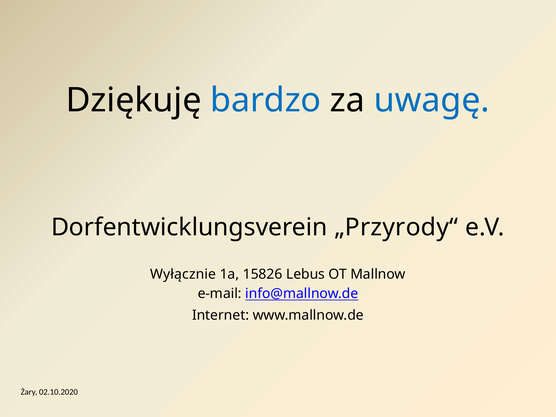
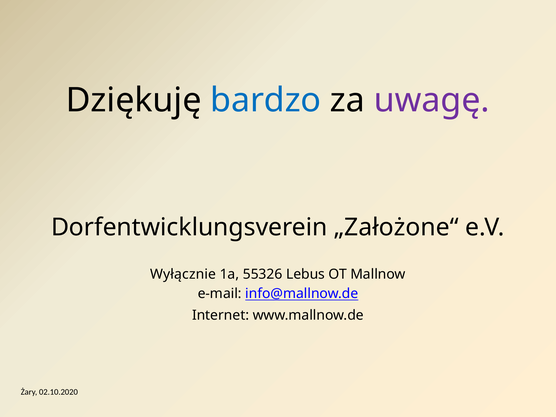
uwagę colour: blue -> purple
„Przyrody“: „Przyrody“ -> „Założone“
15826: 15826 -> 55326
